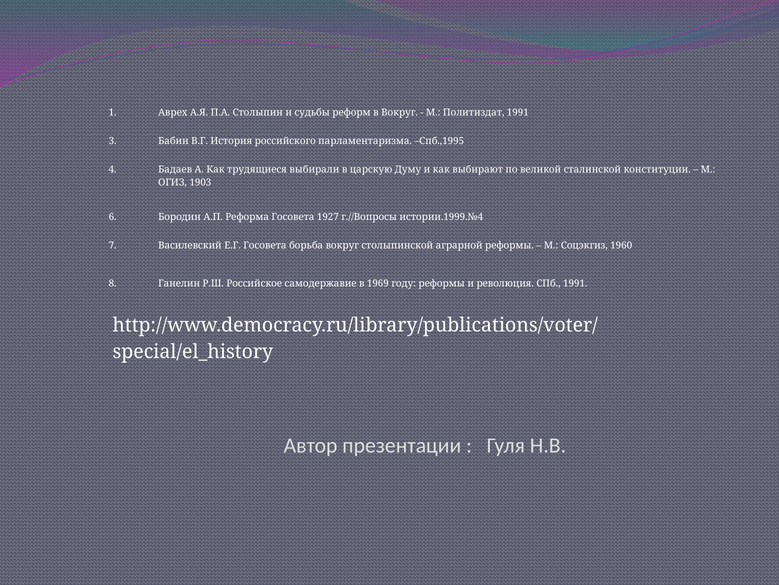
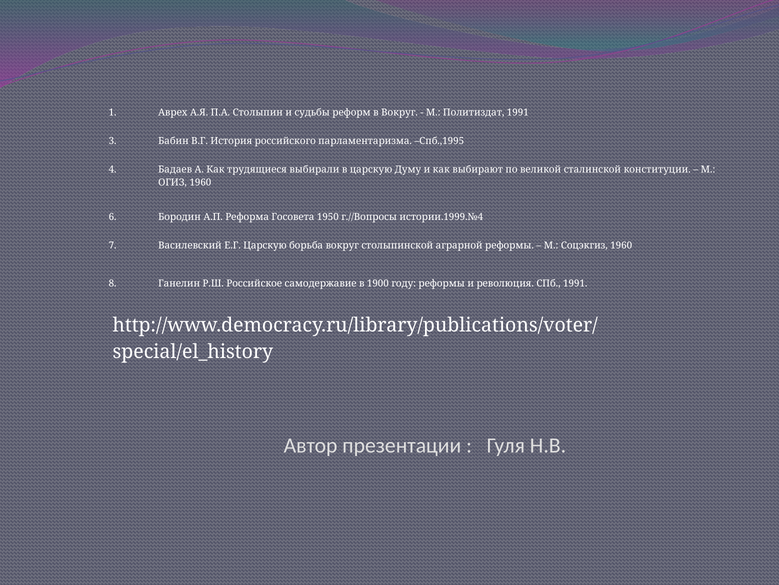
ОГИЗ 1903: 1903 -> 1960
1927: 1927 -> 1950
Е.Г Госовета: Госовета -> Царскую
1969: 1969 -> 1900
